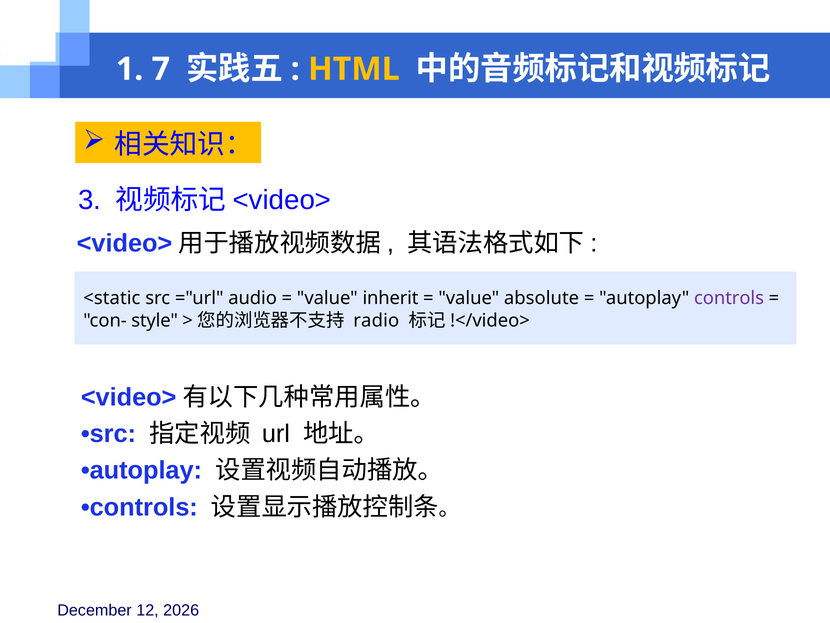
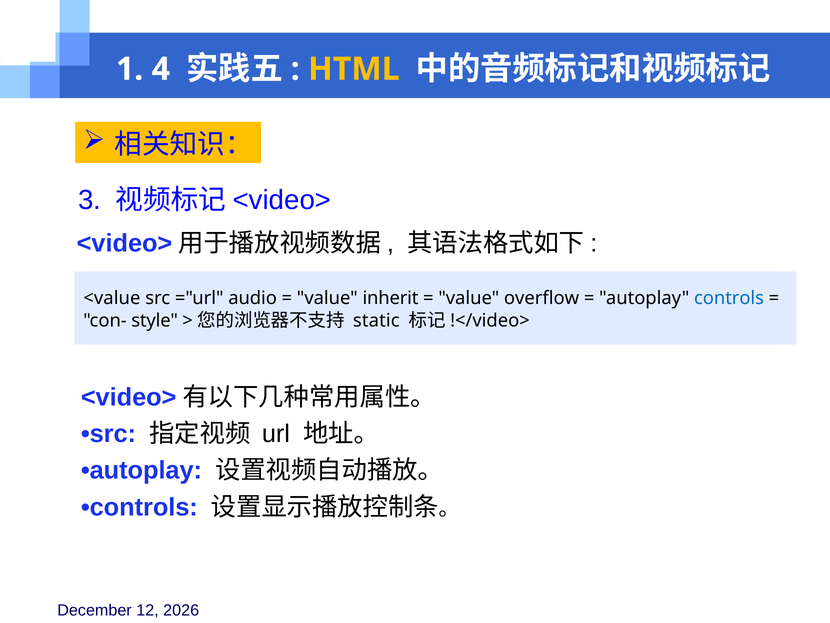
7: 7 -> 4
<static: <static -> <value
absolute: absolute -> overflow
controls at (729, 298) colour: purple -> blue
radio: radio -> static
